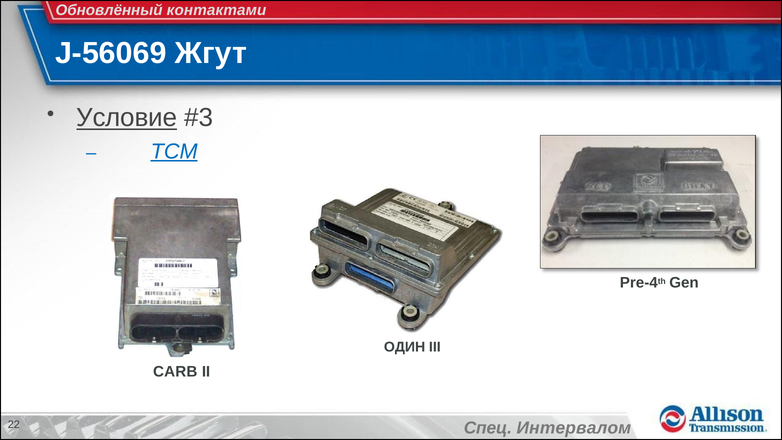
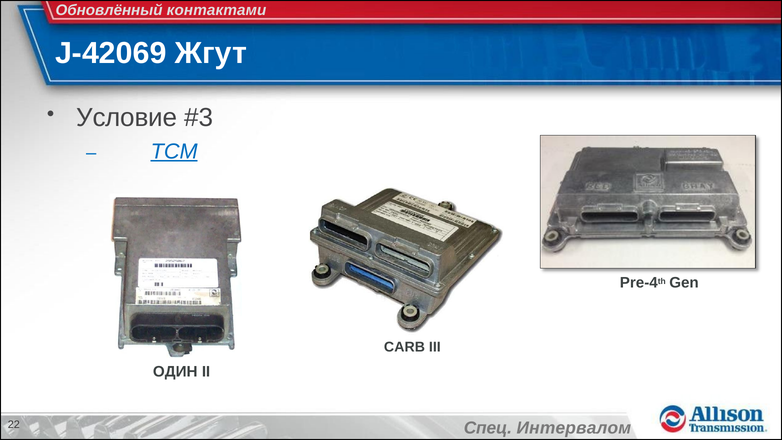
J-56069: J-56069 -> J-42069
Условие underline: present -> none
ОДИН: ОДИН -> CARB
CARB: CARB -> ОДИН
